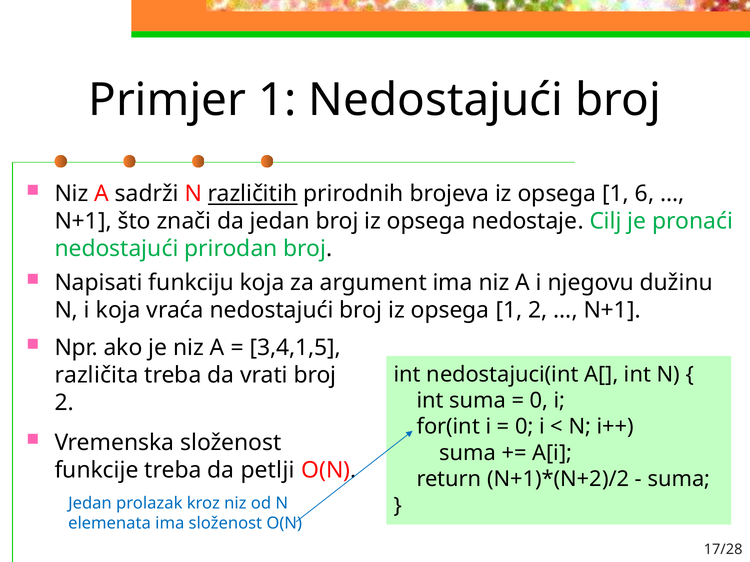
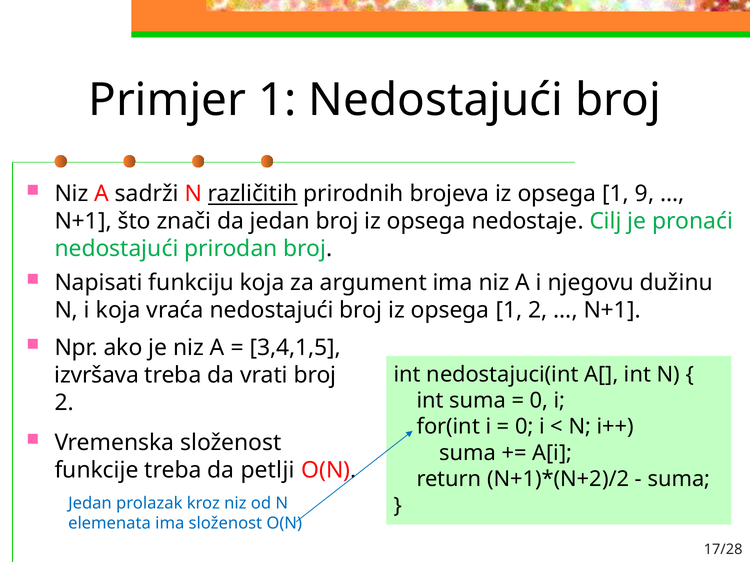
6: 6 -> 9
različita: različita -> izvršava
